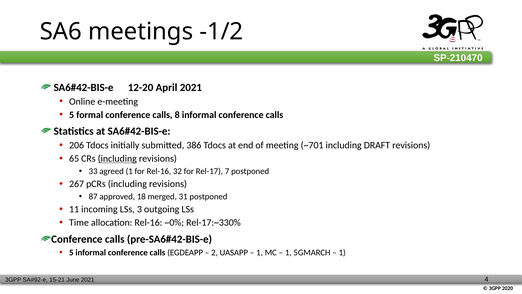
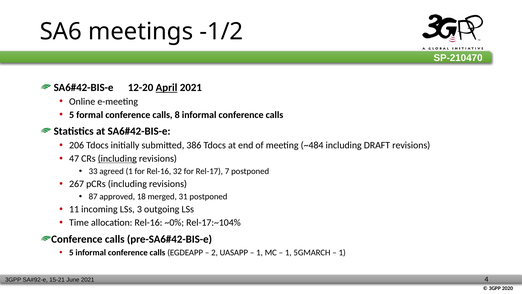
April underline: none -> present
~701: ~701 -> ~484
65: 65 -> 47
Rel-17:~330%: Rel-17:~330% -> Rel-17:~104%
